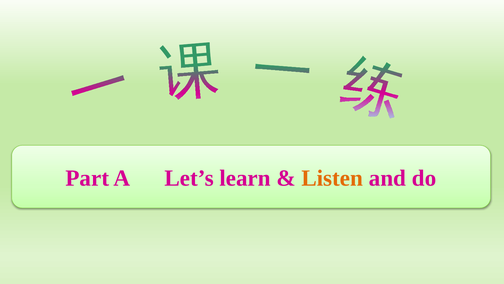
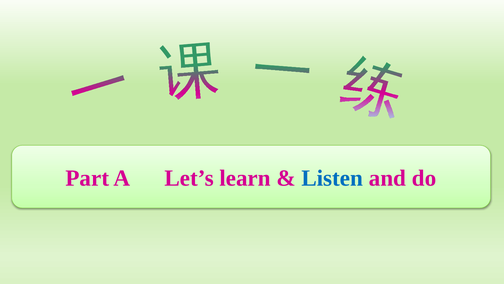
Listen colour: orange -> blue
